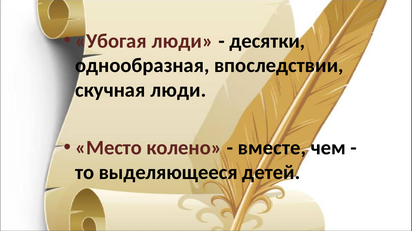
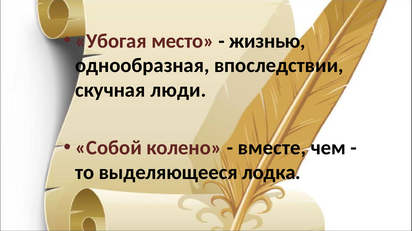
Убогая люди: люди -> место
десятки: десятки -> жизнью
Место: Место -> Собой
детей: детей -> лодка
